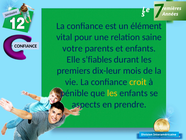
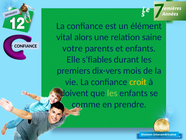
pour: pour -> alors
dix-leur: dix-leur -> dix-vers
pénible: pénible -> doivent
les at (112, 93) colour: yellow -> light green
aspects: aspects -> comme
